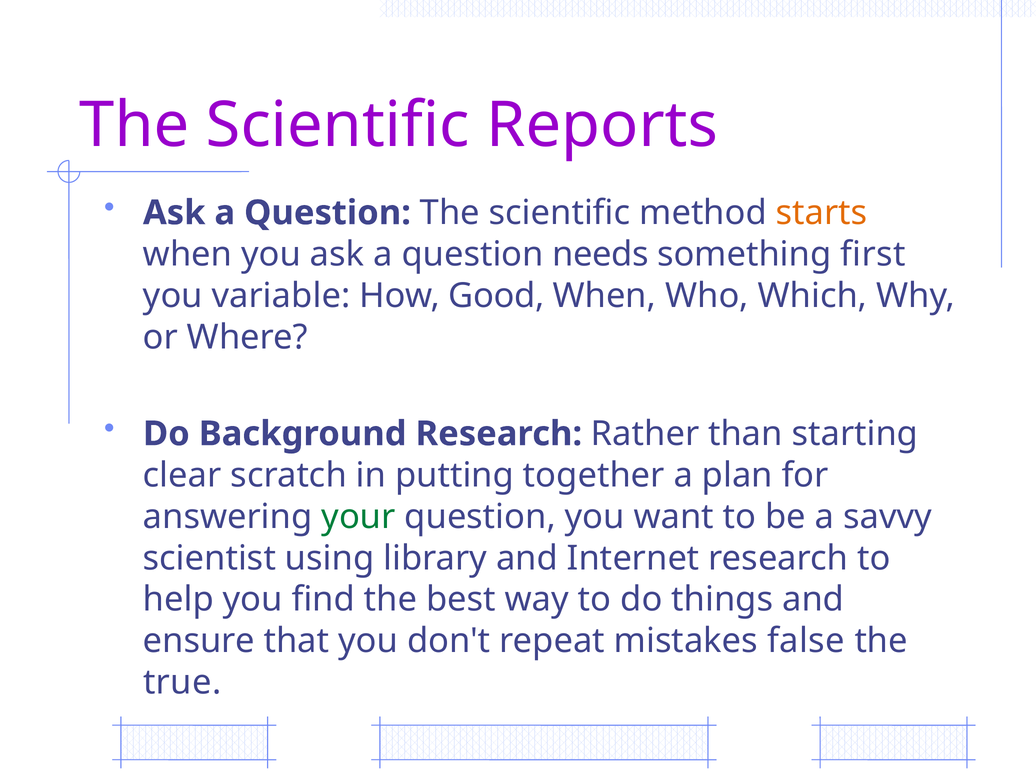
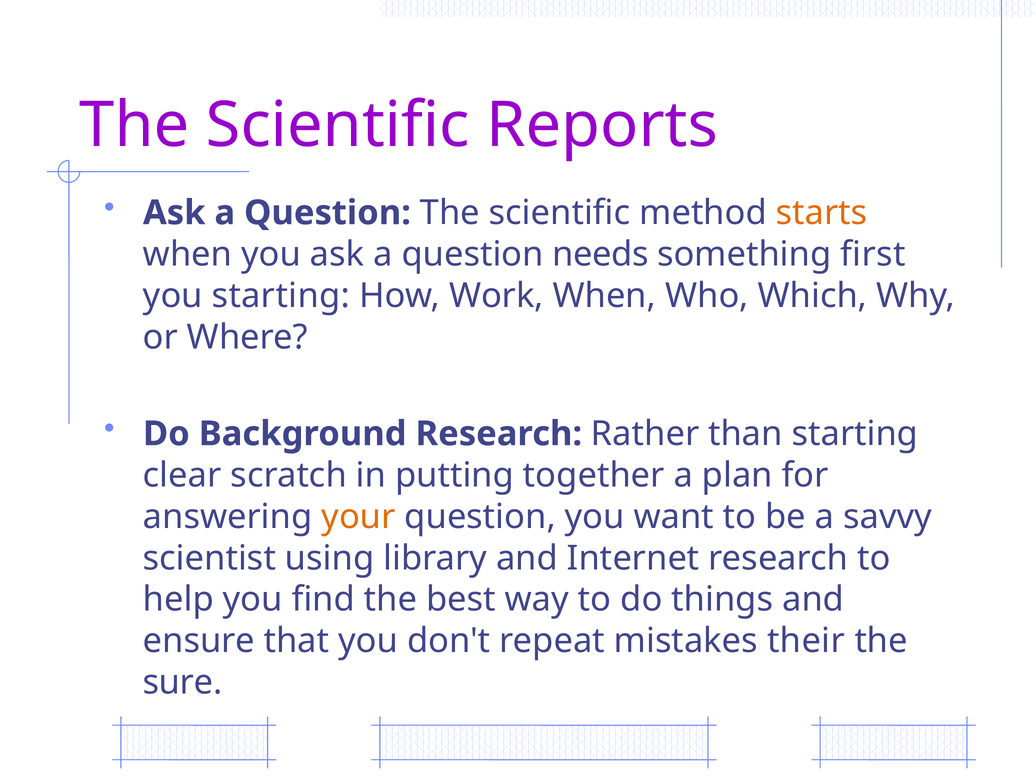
you variable: variable -> starting
Good: Good -> Work
your colour: green -> orange
false: false -> their
true: true -> sure
